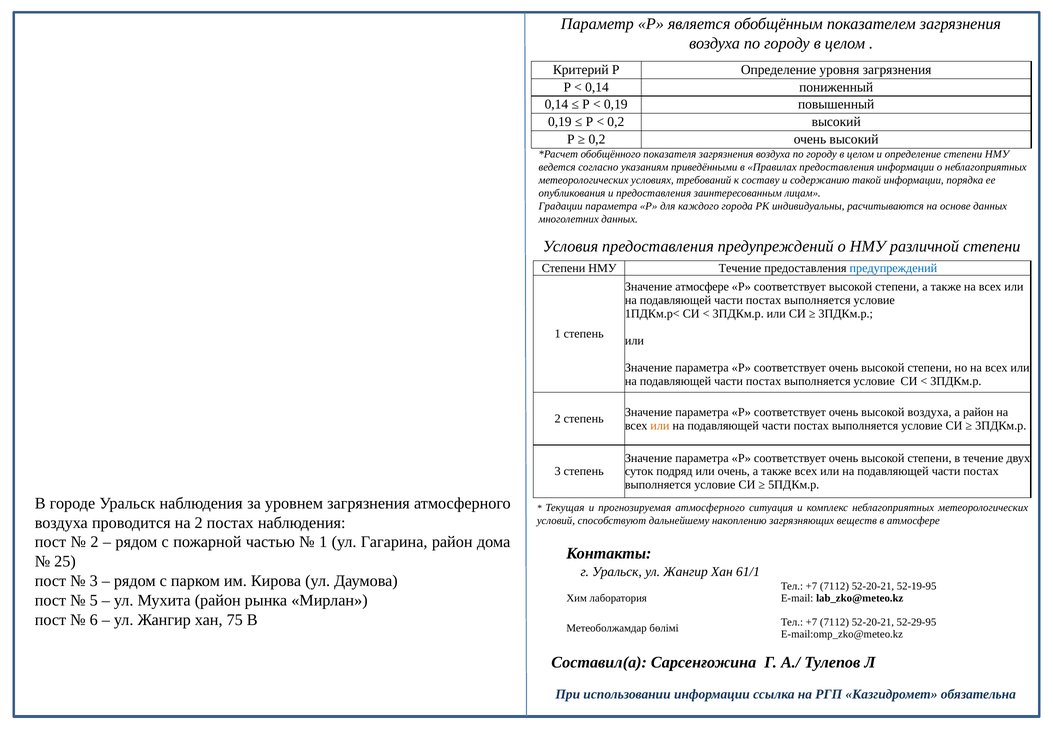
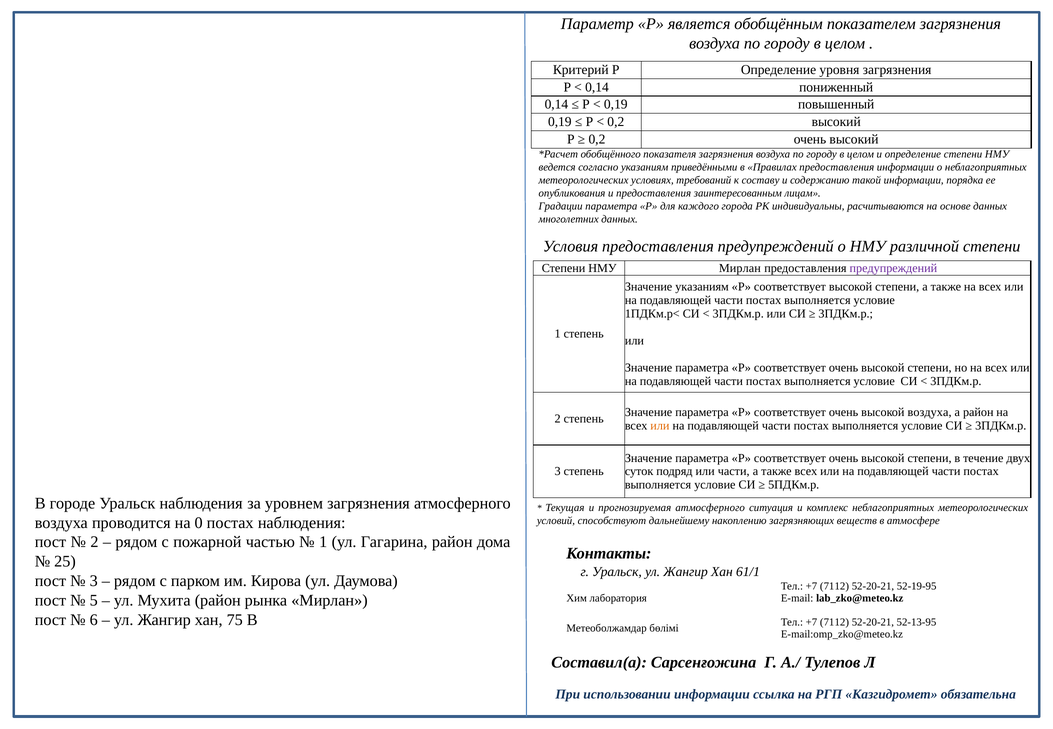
НМУ Течение: Течение -> Мирлан
предупреждений at (893, 268) colour: blue -> purple
Значение атмосфере: атмосфере -> указаниям
или очень: очень -> части
на 2: 2 -> 0
52-29-95: 52-29-95 -> 52-13-95
